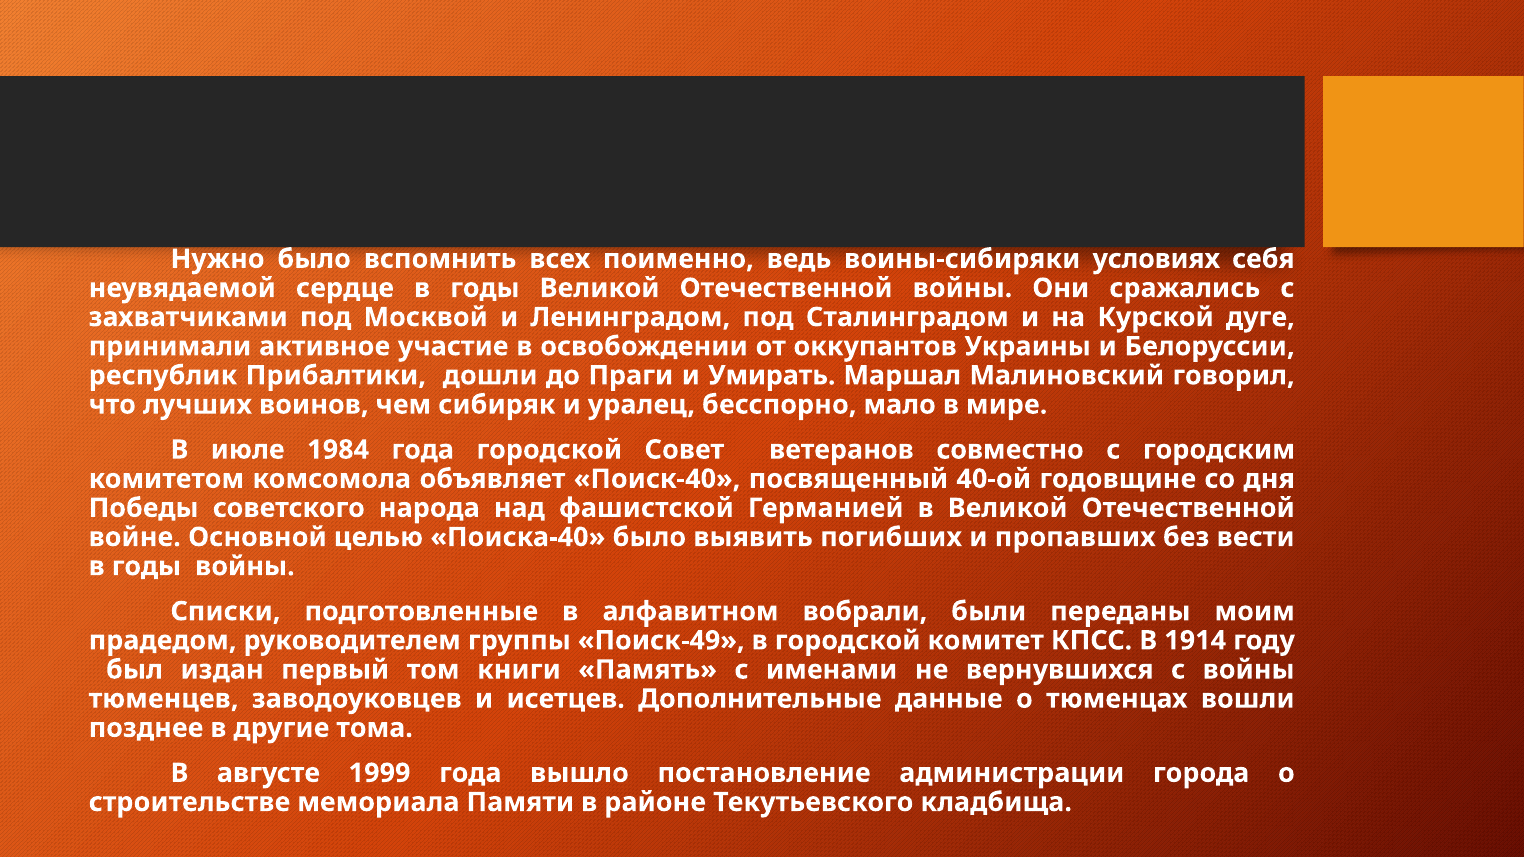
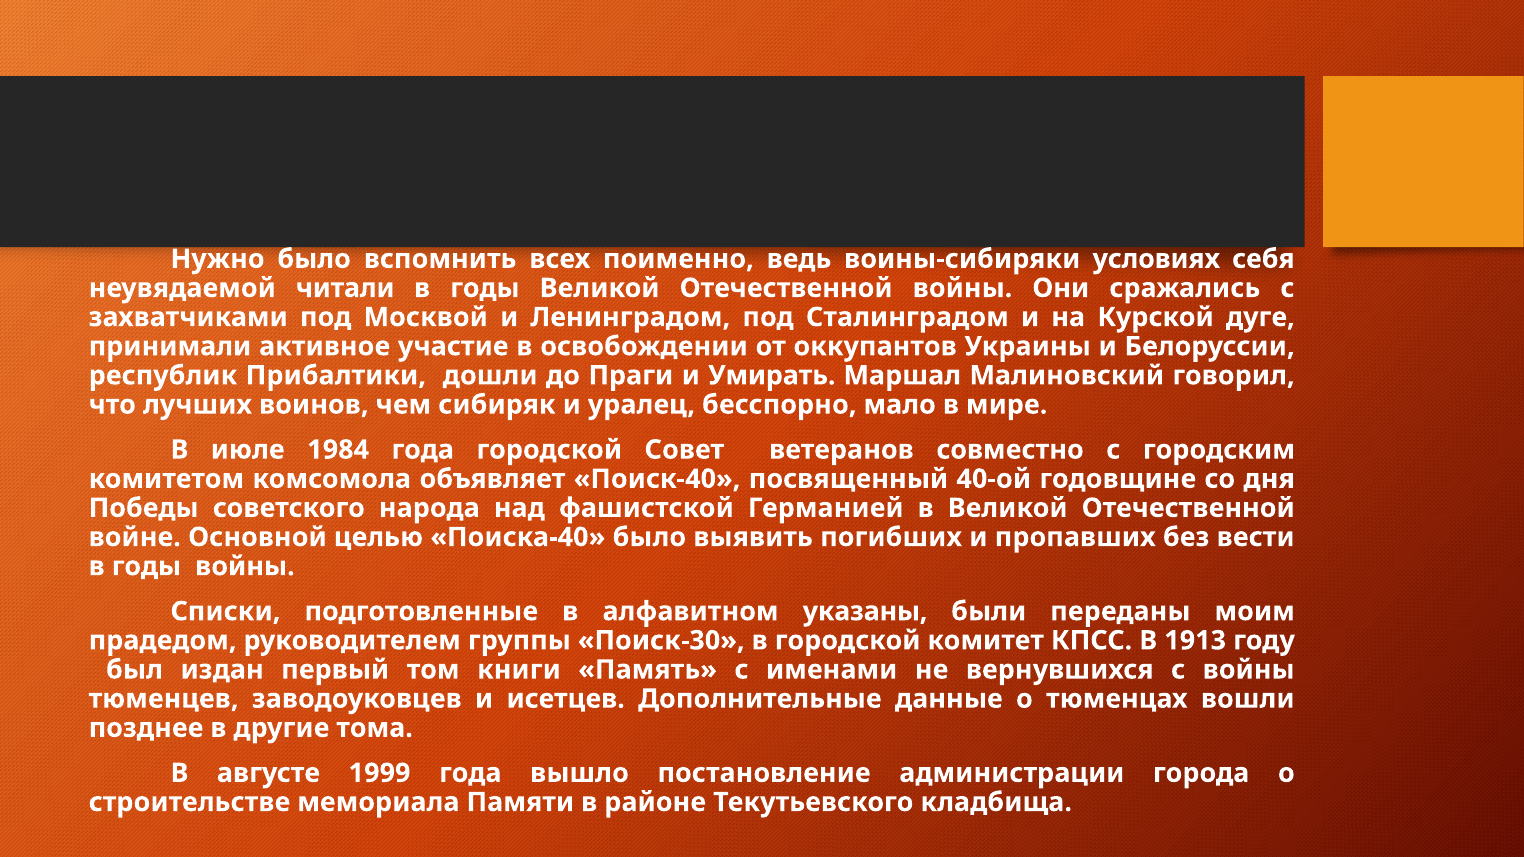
сердце: сердце -> читали
вобрали: вобрали -> указаны
Поиск-49: Поиск-49 -> Поиск-30
1914: 1914 -> 1913
